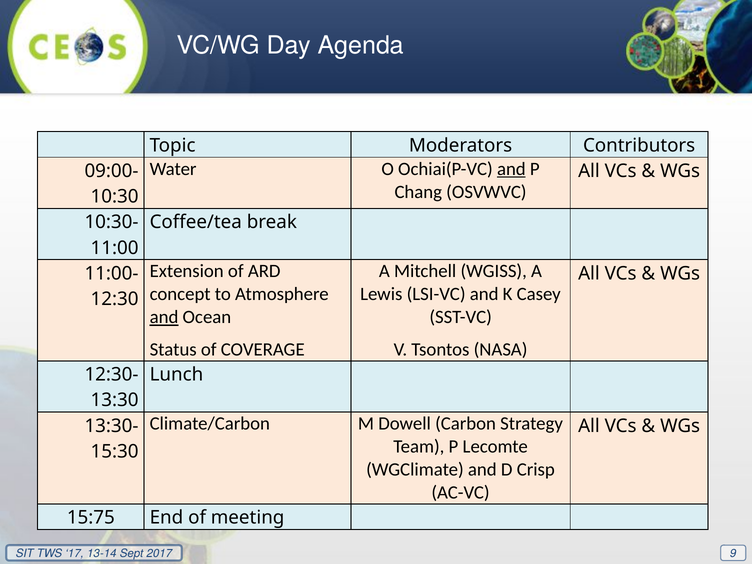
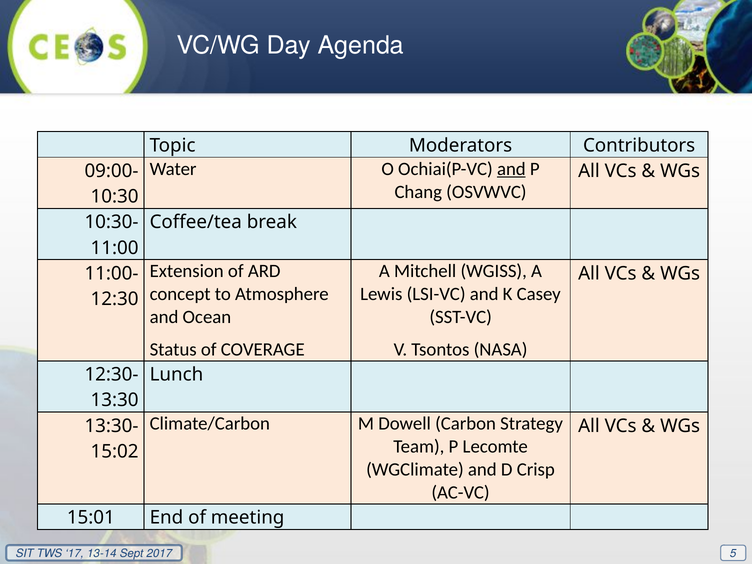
and at (164, 317) underline: present -> none
15:30: 15:30 -> 15:02
15:75: 15:75 -> 15:01
9: 9 -> 5
